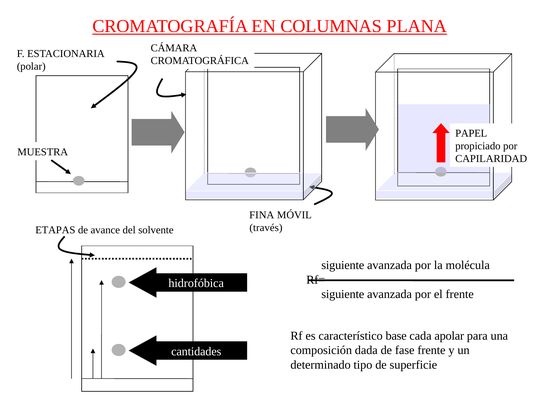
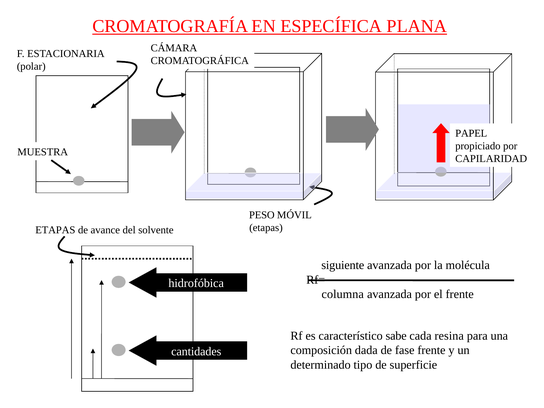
COLUMNAS: COLUMNAS -> ESPECÍFICA
FINA: FINA -> PESO
través at (266, 228): través -> etapas
siguiente at (343, 294): siguiente -> columna
base: base -> sabe
apolar: apolar -> resina
